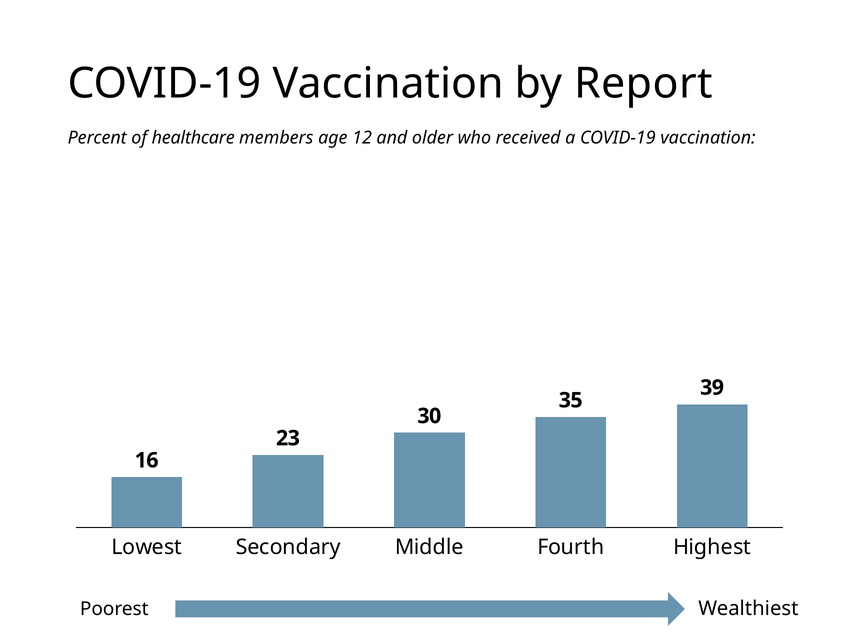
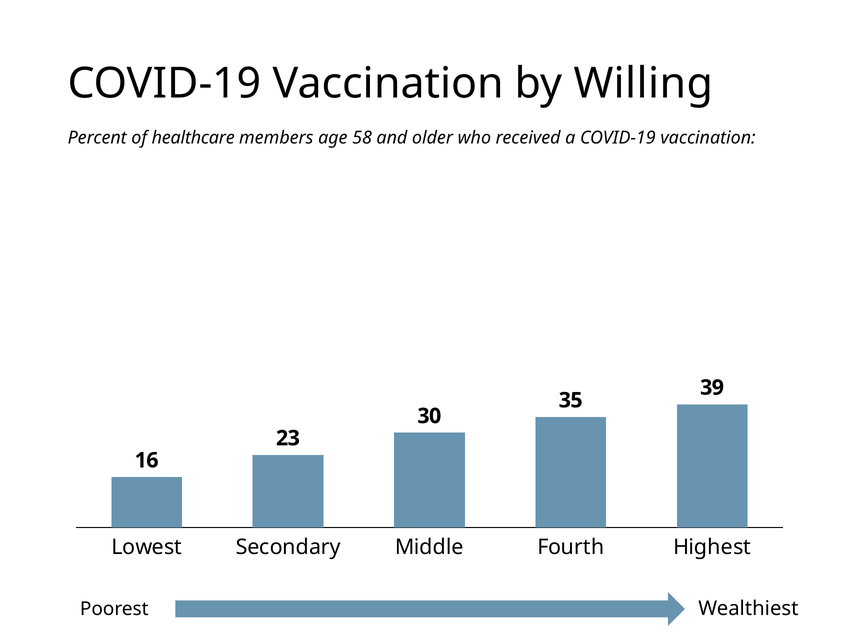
Report: Report -> Willing
12: 12 -> 58
